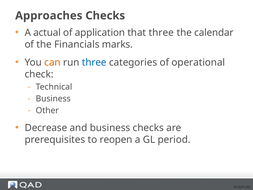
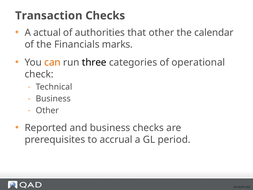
Approaches: Approaches -> Transaction
application: application -> authorities
that three: three -> other
three at (94, 62) colour: blue -> black
Decrease: Decrease -> Reported
reopen: reopen -> accrual
